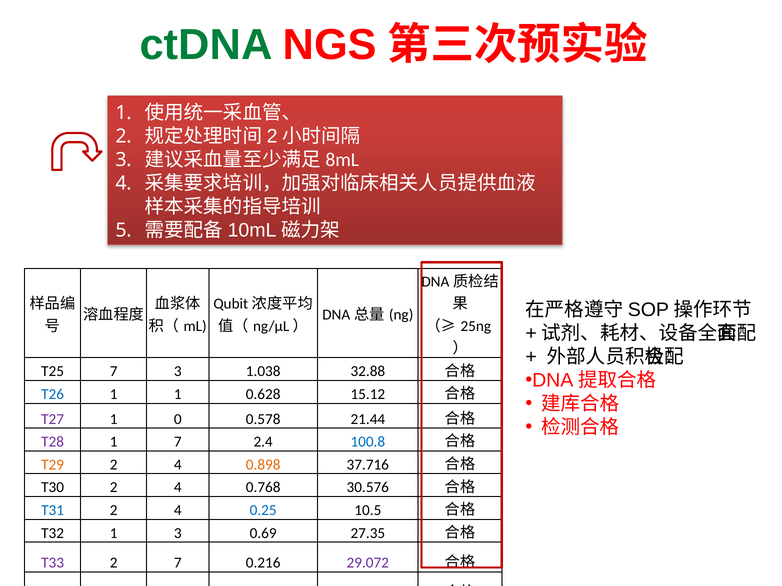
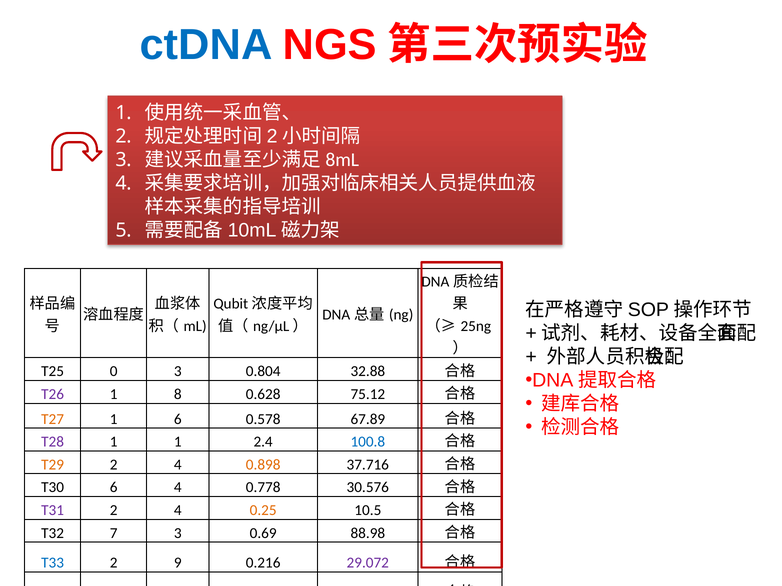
ctDNA colour: green -> blue
T25 7: 7 -> 0
1.038: 1.038 -> 0.804
T26 colour: blue -> purple
1 1: 1 -> 8
15.12: 15.12 -> 75.12
T27 colour: purple -> orange
1 0: 0 -> 6
21.44: 21.44 -> 67.89
1 7: 7 -> 1
T30 2: 2 -> 6
0.768: 0.768 -> 0.778
T31 at (53, 511) colour: blue -> purple
0.25 colour: blue -> orange
T32 1: 1 -> 7
27.35: 27.35 -> 88.98
T33 colour: purple -> blue
2 7: 7 -> 9
